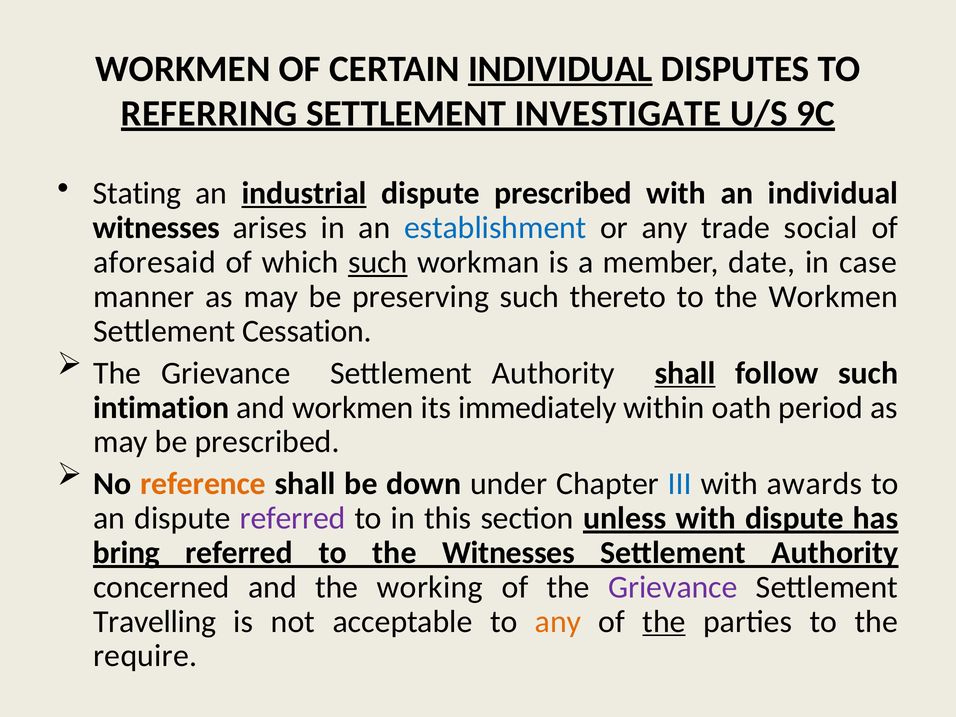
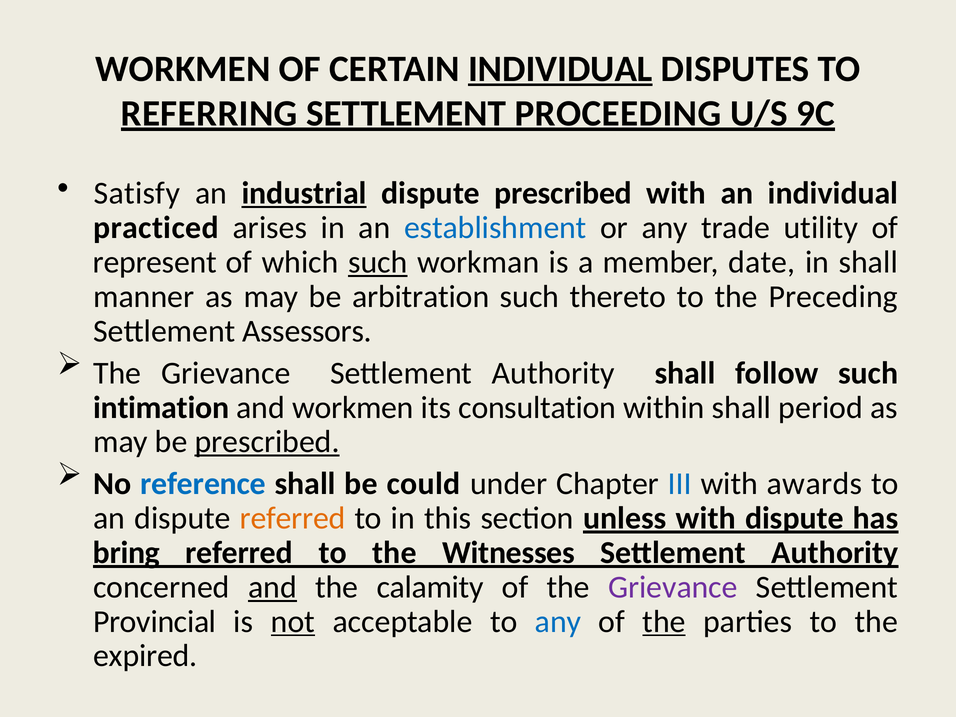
INVESTIGATE: INVESTIGATE -> PROCEEDING
Stating: Stating -> Satisfy
witnesses at (156, 228): witnesses -> practiced
social: social -> utility
aforesaid: aforesaid -> represent
in case: case -> shall
preserving: preserving -> arbitration
the Workmen: Workmen -> Preceding
Cessation: Cessation -> Assessors
shall at (685, 373) underline: present -> none
immediately: immediately -> consultation
within oath: oath -> shall
prescribed at (267, 442) underline: none -> present
reference colour: orange -> blue
down: down -> could
referred at (293, 518) colour: purple -> orange
and at (272, 587) underline: none -> present
working: working -> calamity
Travelling: Travelling -> Provincial
not underline: none -> present
any at (558, 622) colour: orange -> blue
require: require -> expired
